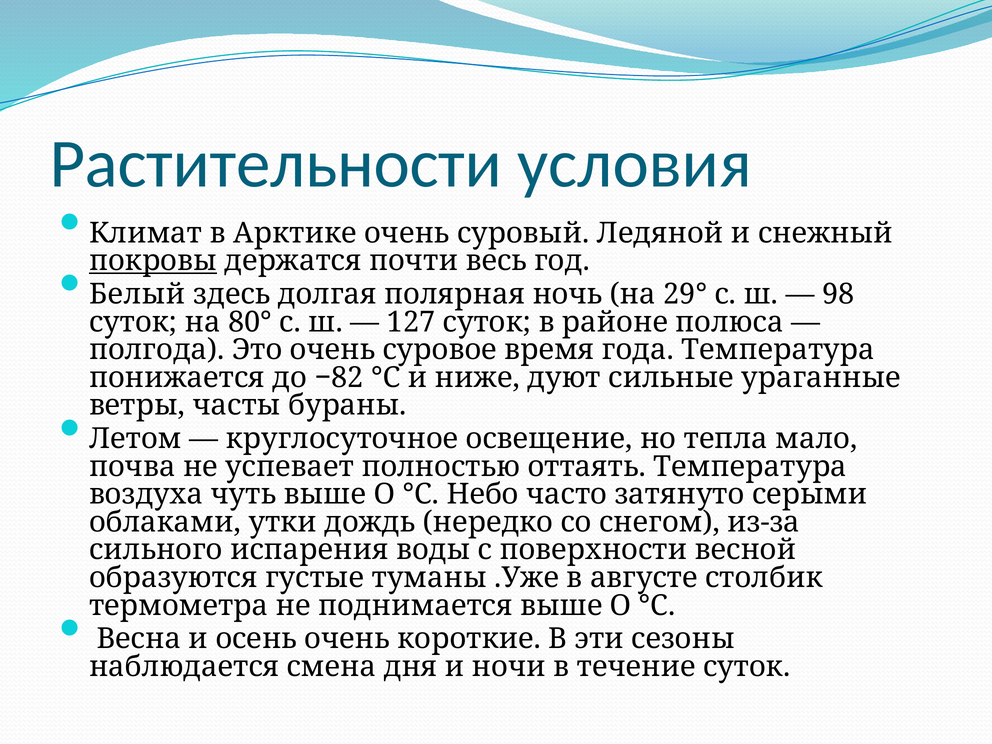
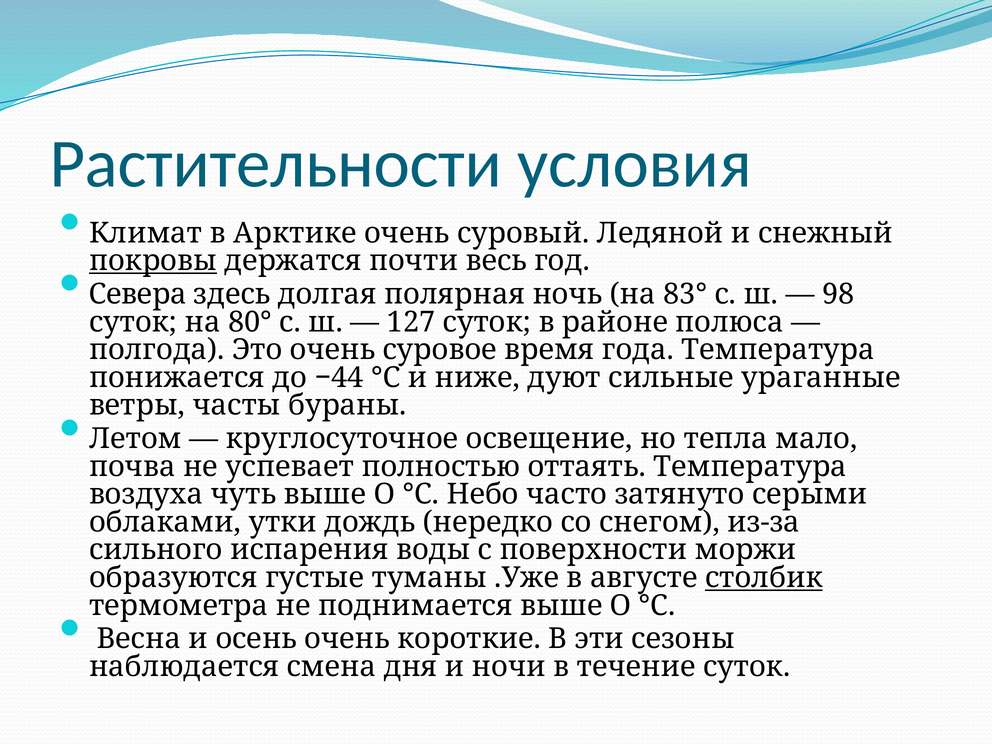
Белый: Белый -> Севера
29°: 29° -> 83°
−82: −82 -> −44
весной: весной -> моржи
столбик underline: none -> present
